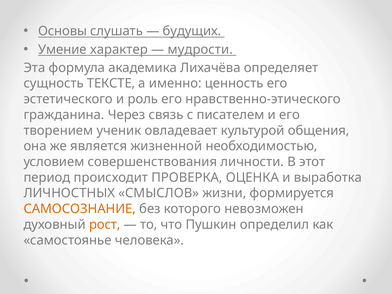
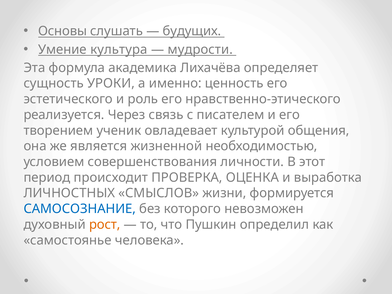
характер: характер -> культура
ТЕКСТЕ: ТЕКСТЕ -> УРОКИ
гражданина: гражданина -> реализуется
САМОСОЗНАНИЕ colour: orange -> blue
